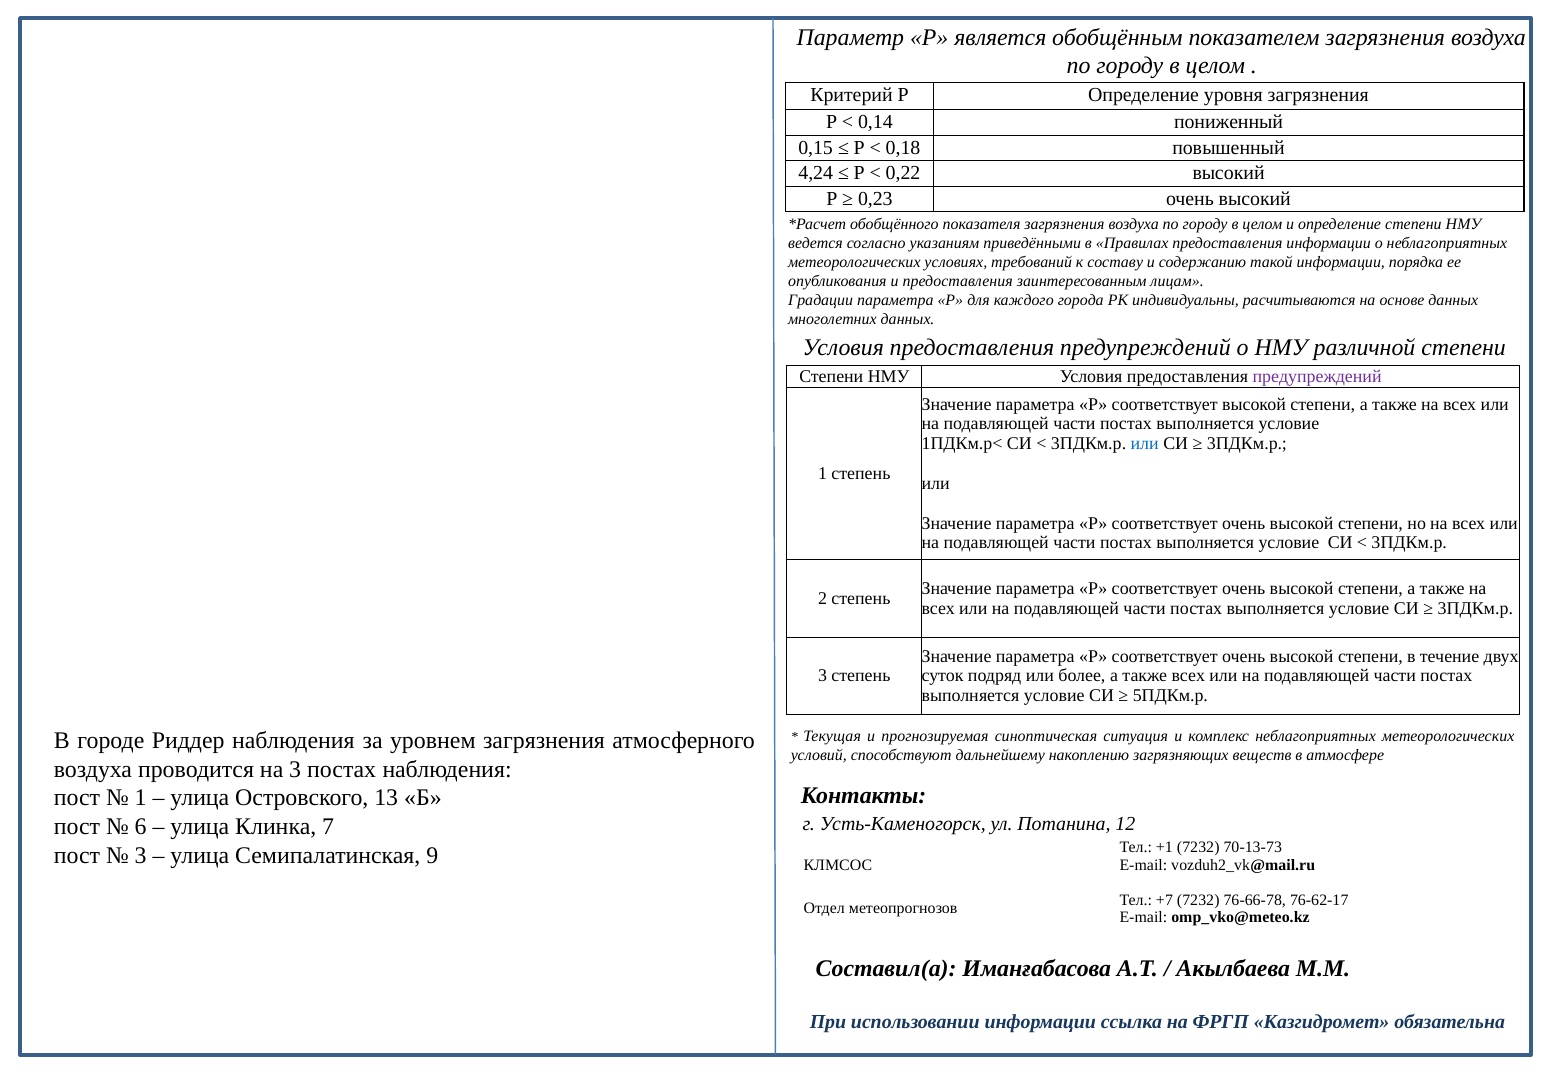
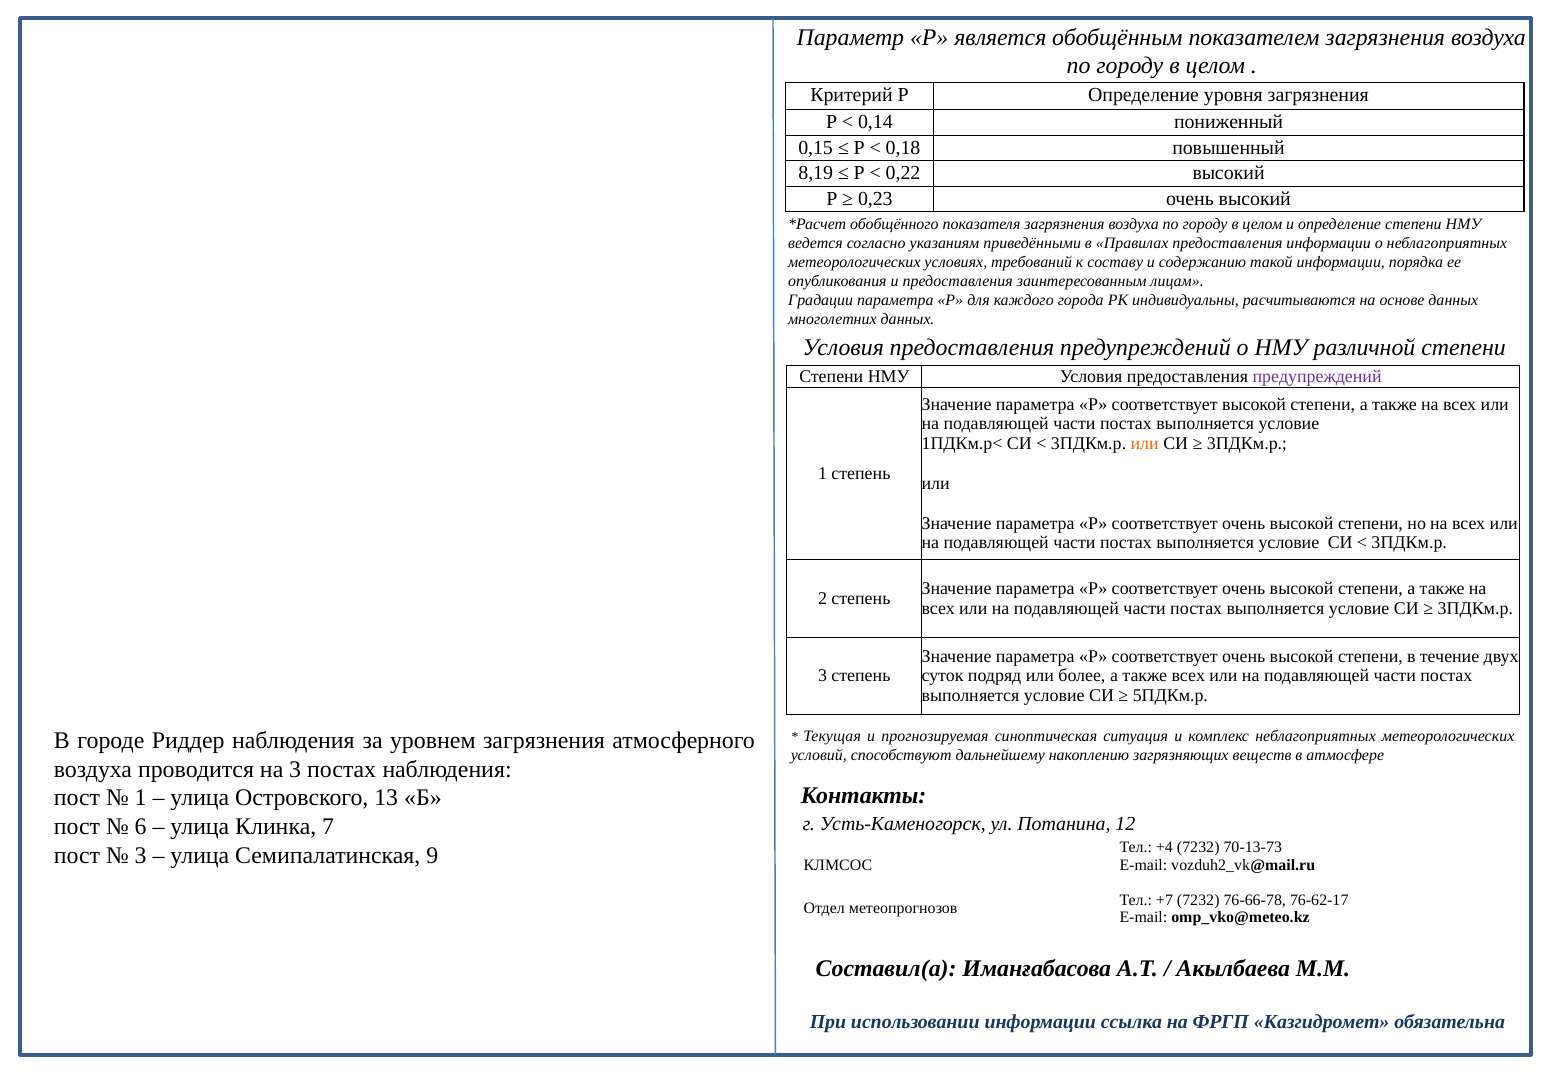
4,24: 4,24 -> 8,19
или at (1145, 444) colour: blue -> orange
+1: +1 -> +4
